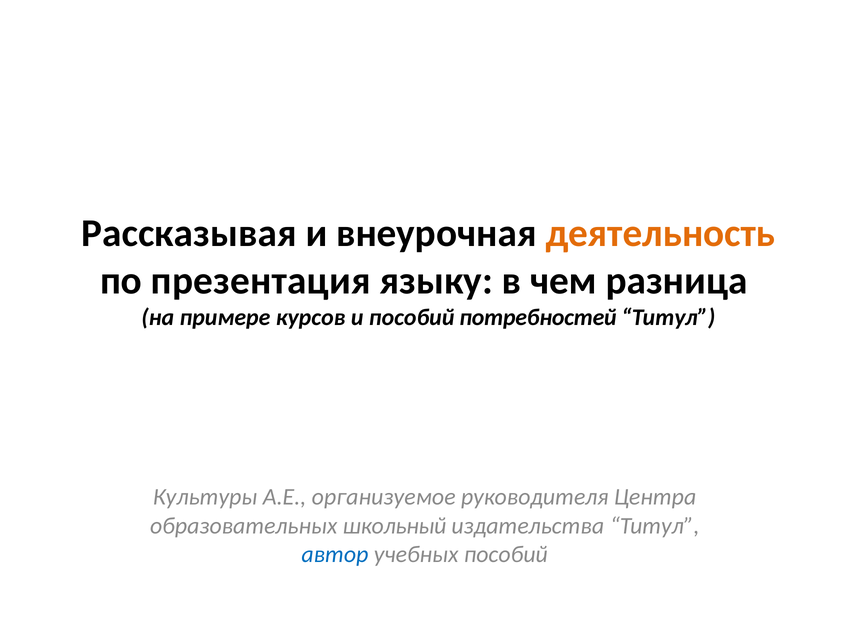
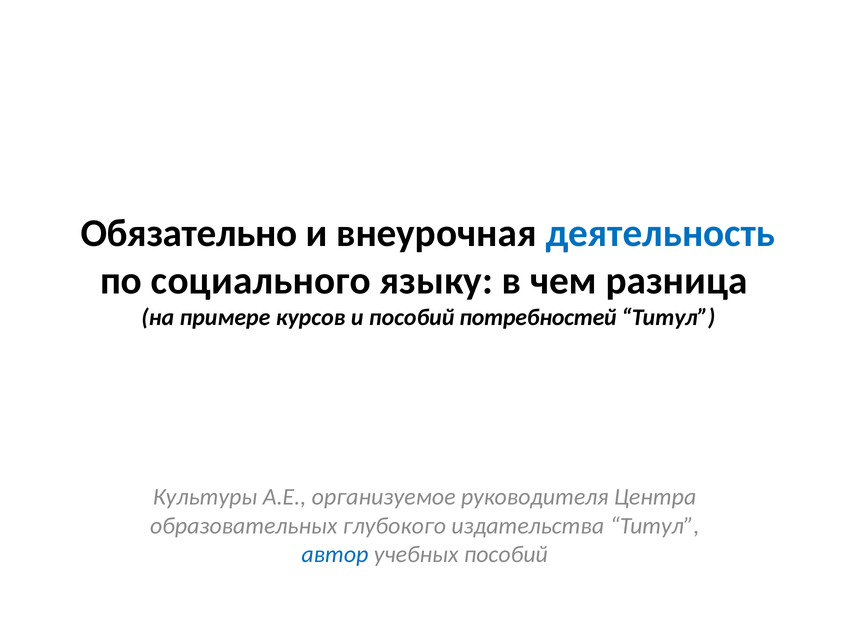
Рассказывая: Рассказывая -> Обязательно
деятельность colour: orange -> blue
презентация: презентация -> социального
школьный: школьный -> глубокого
